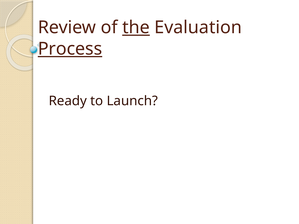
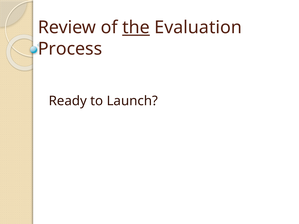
Process underline: present -> none
